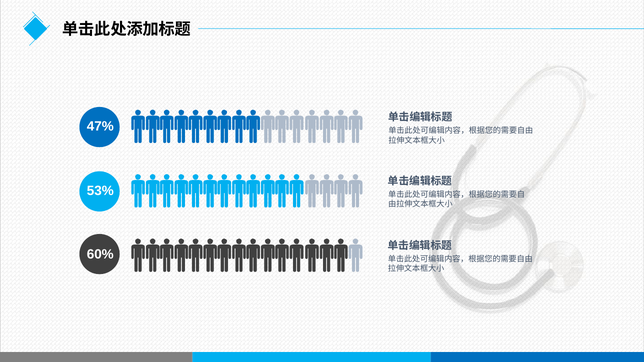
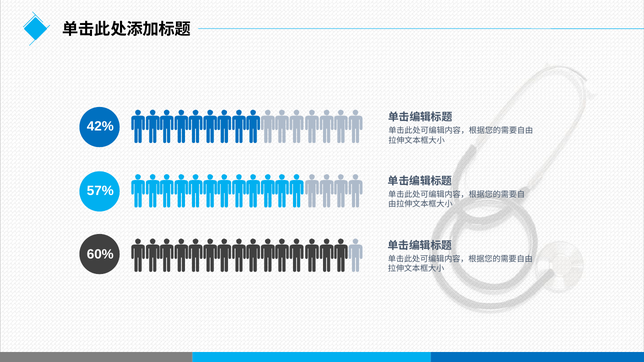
47%: 47% -> 42%
53%: 53% -> 57%
